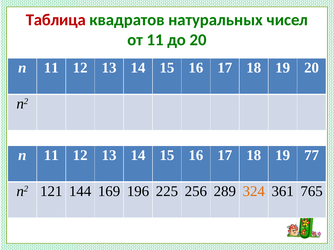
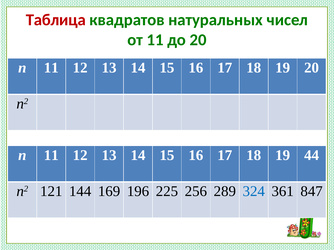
77: 77 -> 44
324 colour: orange -> blue
765: 765 -> 847
